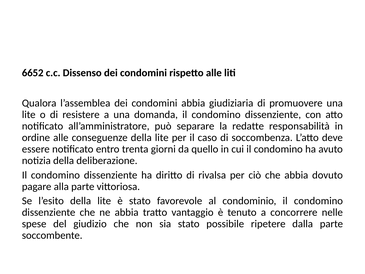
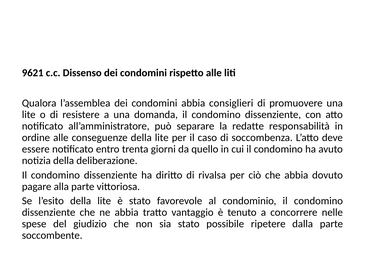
6652: 6652 -> 9621
giudiziaria: giudiziaria -> consiglieri
